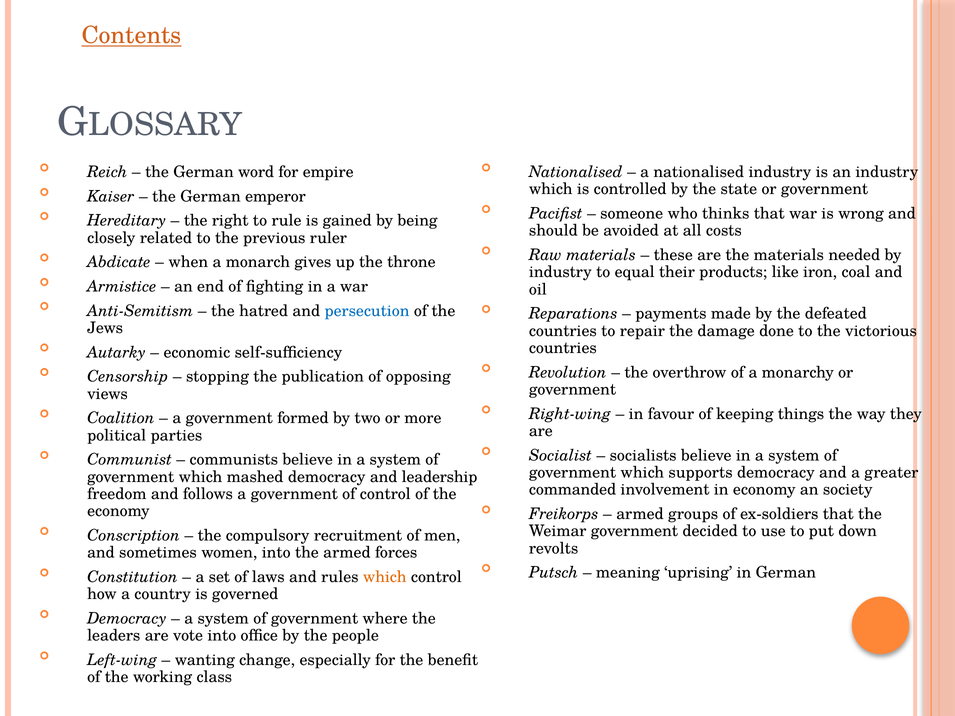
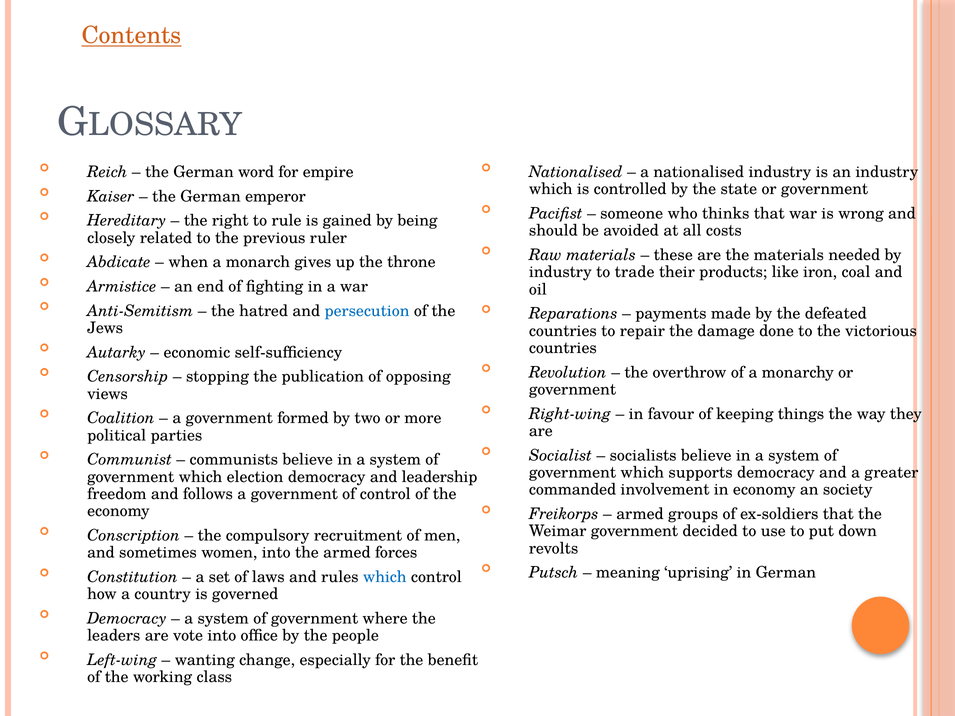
equal: equal -> trade
mashed: mashed -> election
which at (385, 577) colour: orange -> blue
